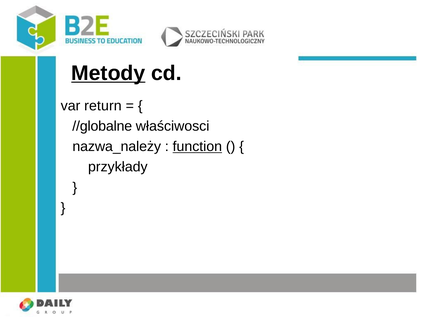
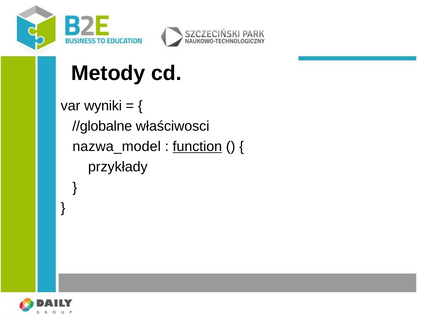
Metody underline: present -> none
return: return -> wyniki
nazwa_należy: nazwa_należy -> nazwa_model
